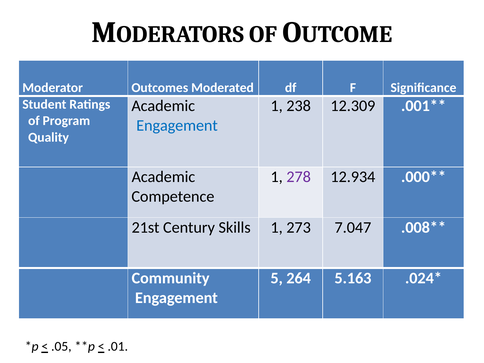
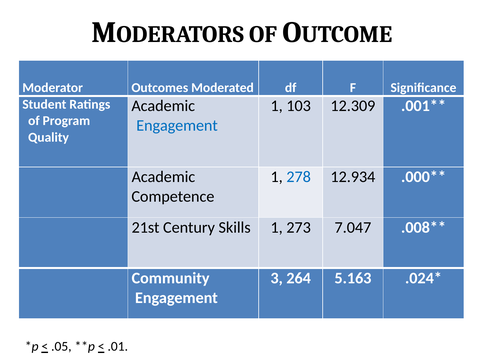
238: 238 -> 103
278 colour: purple -> blue
5: 5 -> 3
